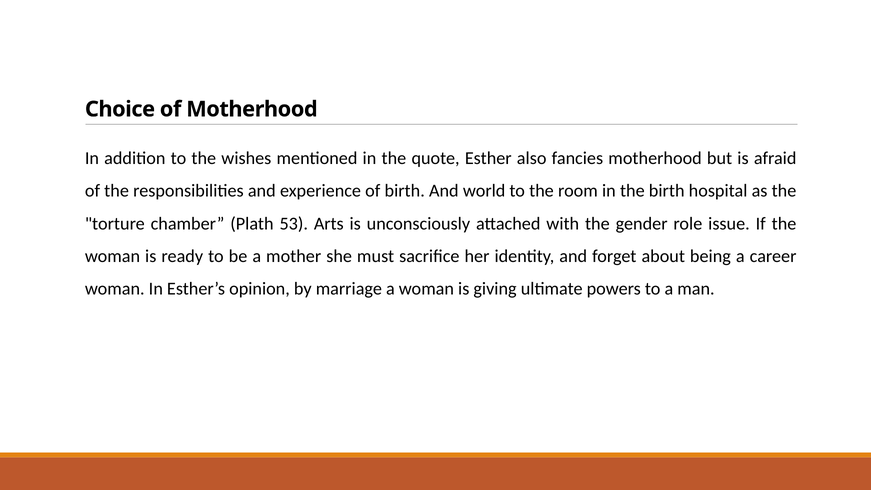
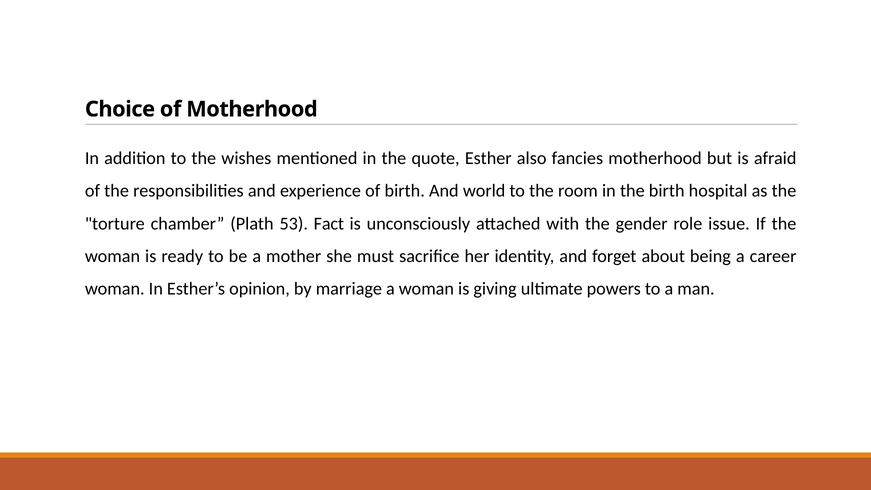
Arts: Arts -> Fact
